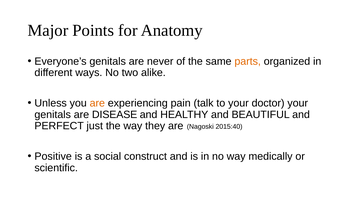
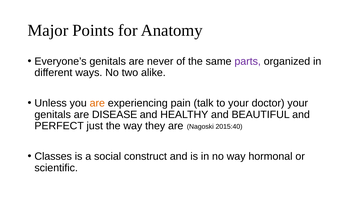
parts colour: orange -> purple
Positive: Positive -> Classes
medically: medically -> hormonal
